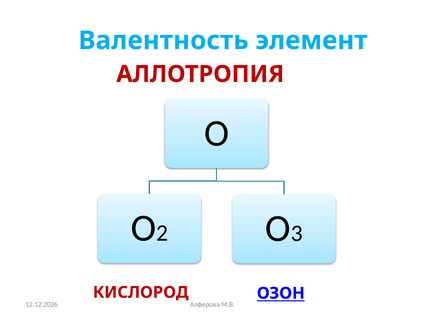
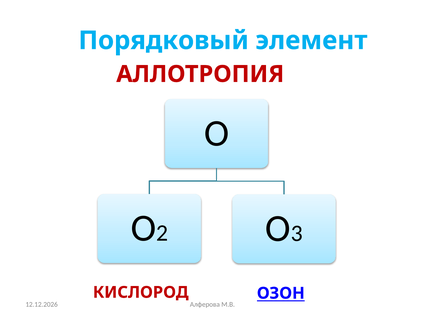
Валентность: Валентность -> Порядковый
